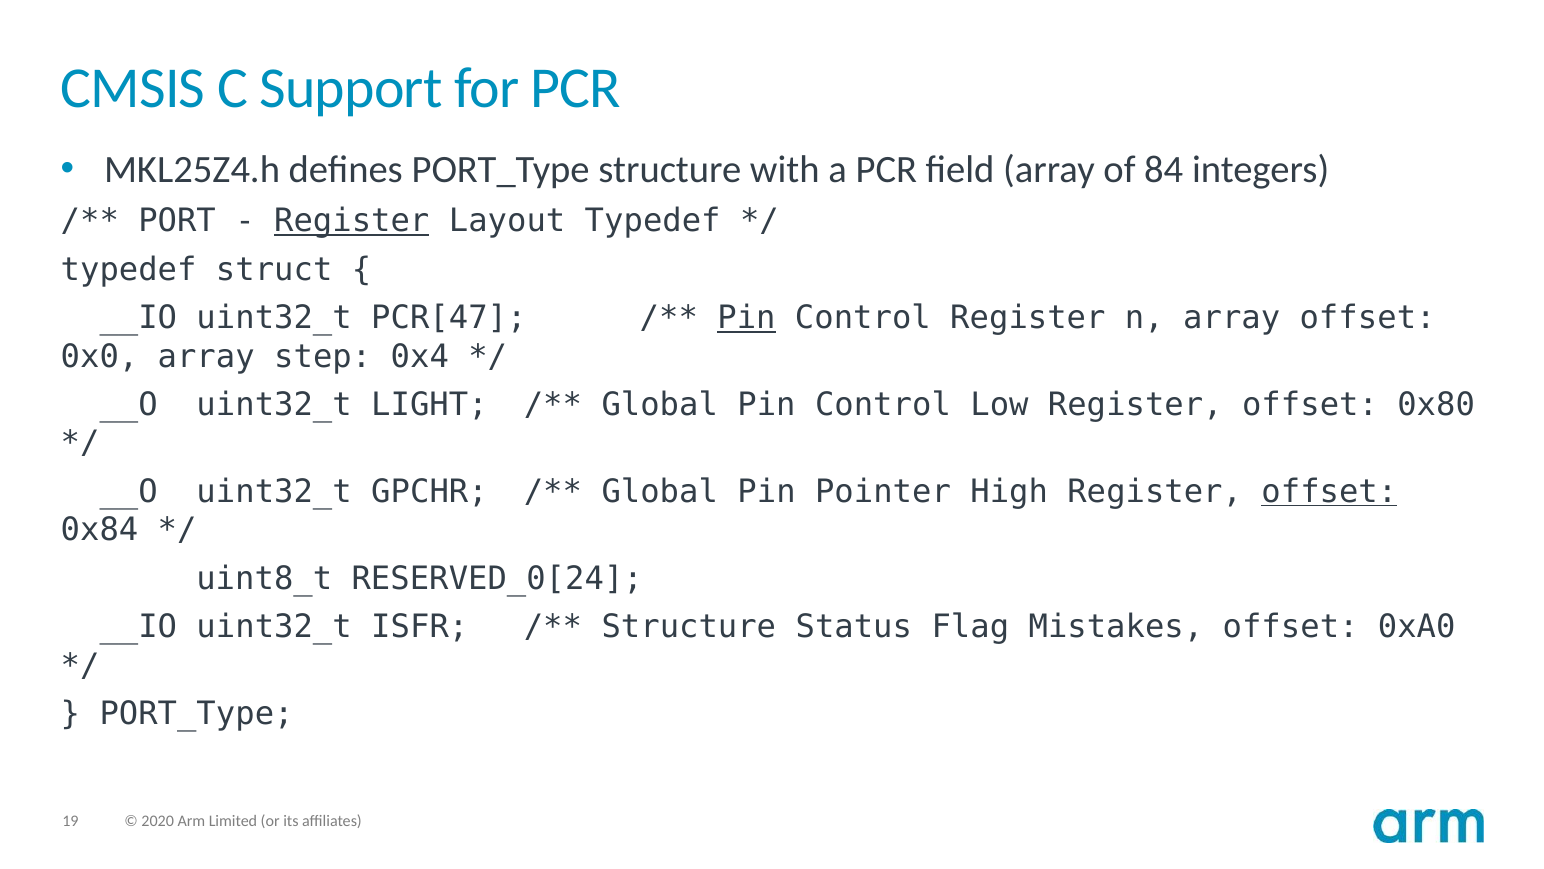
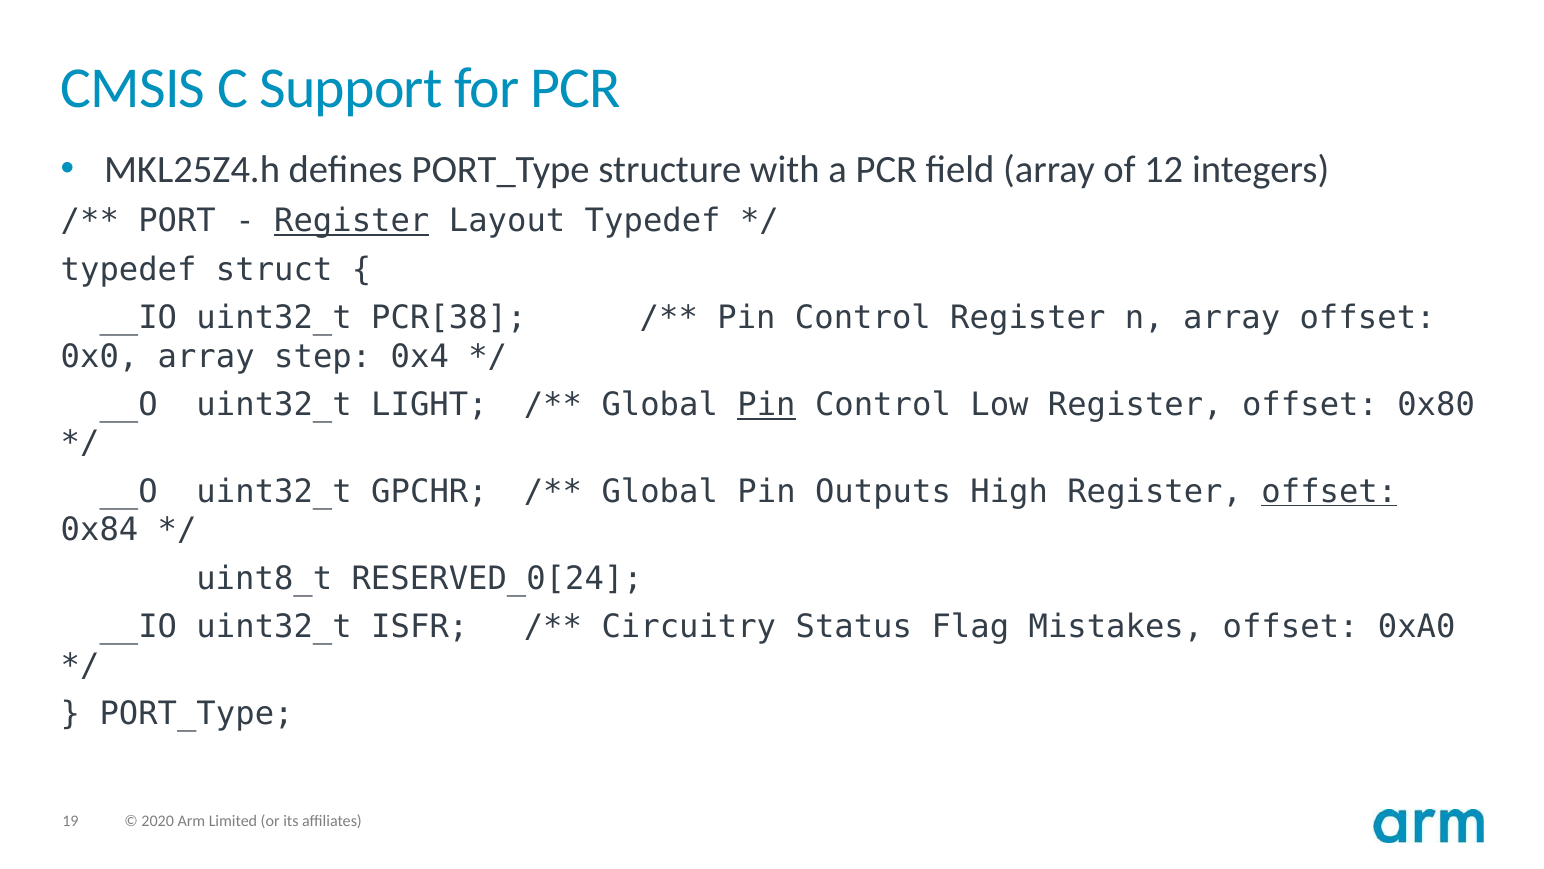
84: 84 -> 12
PCR[47: PCR[47 -> PCR[38
Pin at (746, 318) underline: present -> none
Pin at (766, 404) underline: none -> present
Pointer: Pointer -> Outputs
Structure at (689, 627): Structure -> Circuitry
